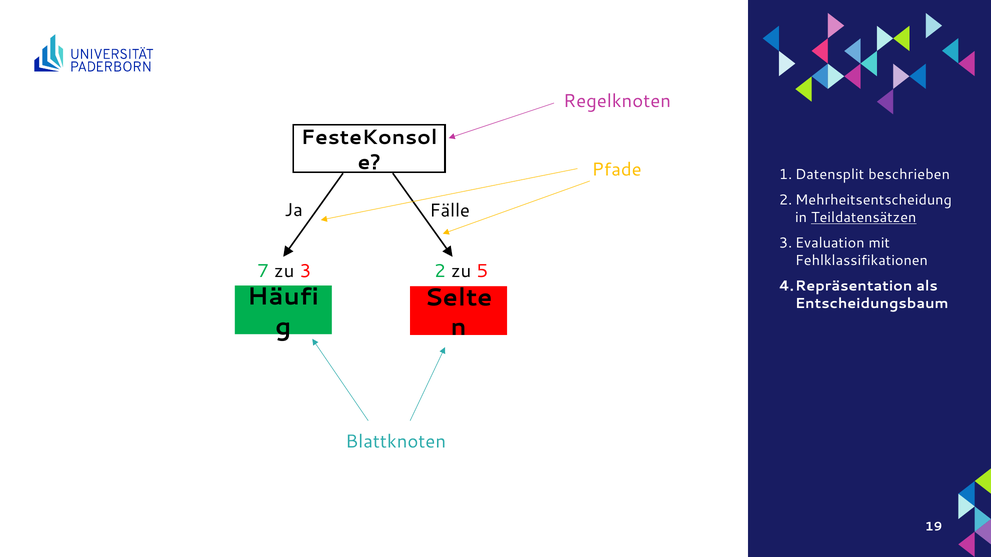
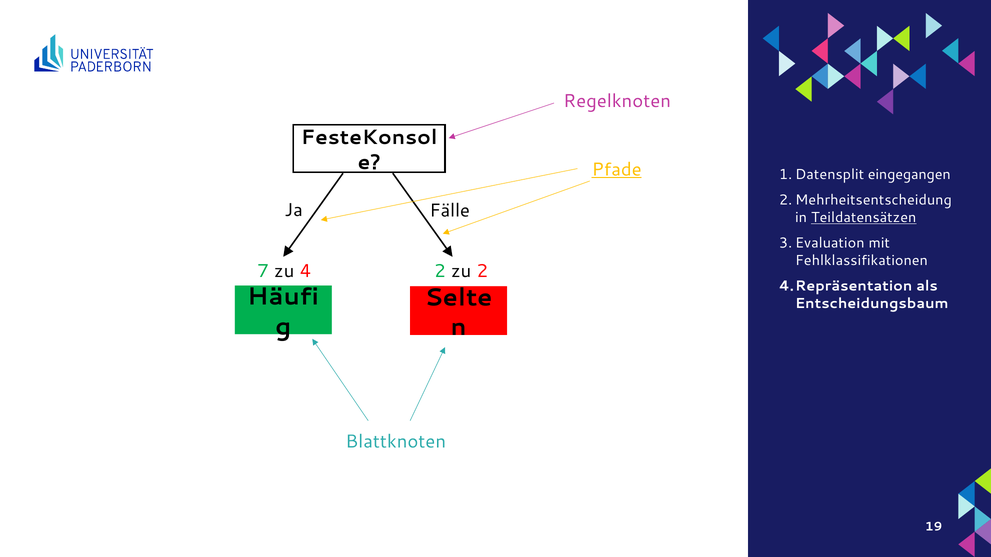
Pfade underline: none -> present
beschrieben: beschrieben -> eingegangen
3: 3 -> 4
zu 5: 5 -> 2
